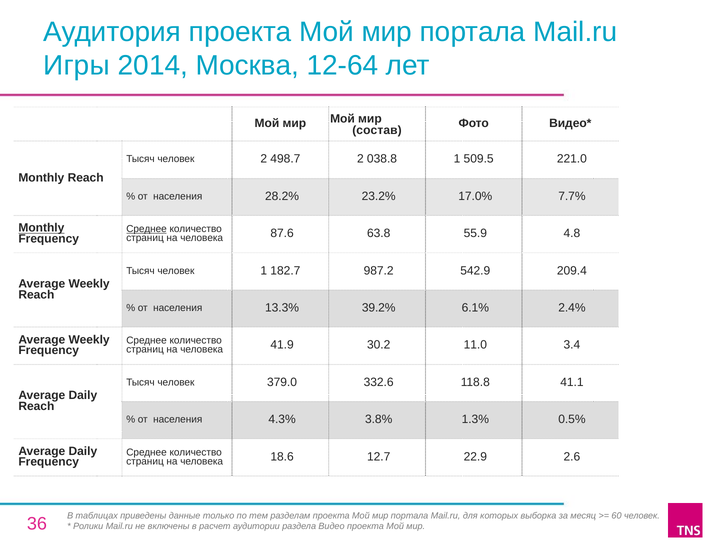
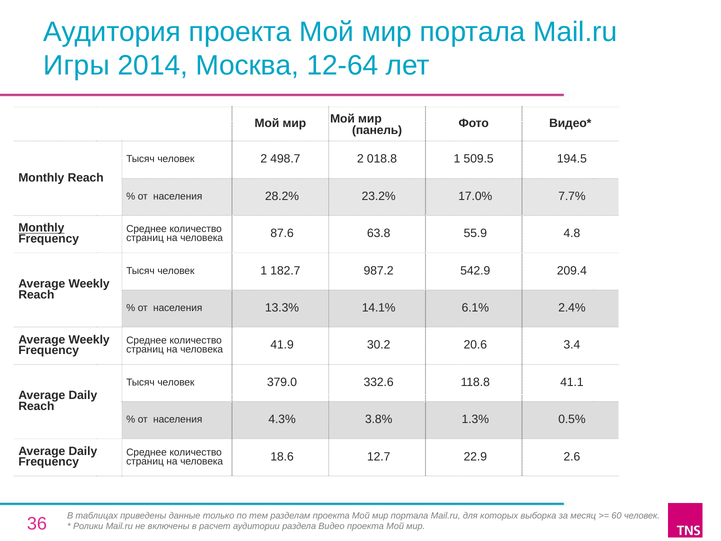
состав: состав -> панель
038.8: 038.8 -> 018.8
221.0: 221.0 -> 194.5
Среднее at (147, 229) underline: present -> none
39.2%: 39.2% -> 14.1%
11.0: 11.0 -> 20.6
